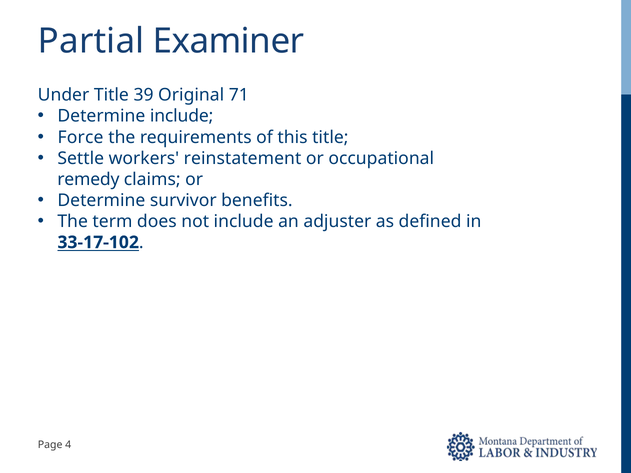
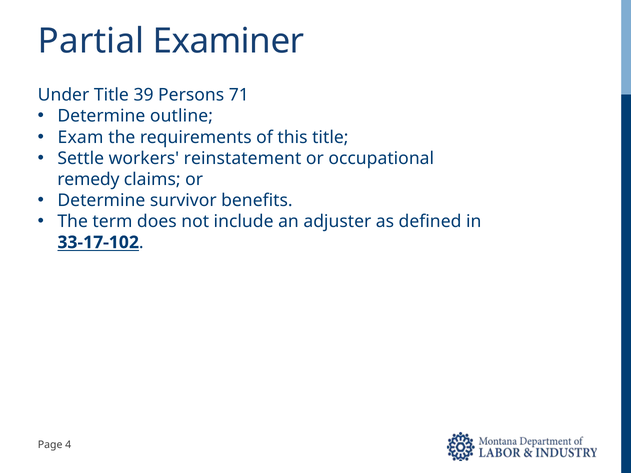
Original: Original -> Persons
Determine include: include -> outline
Force: Force -> Exam
